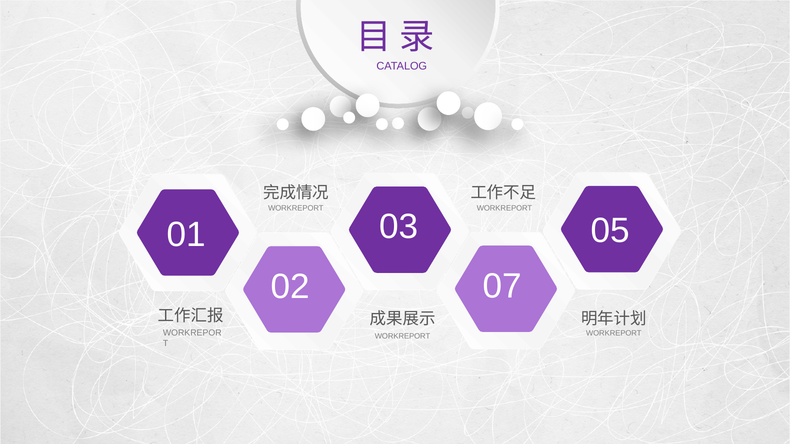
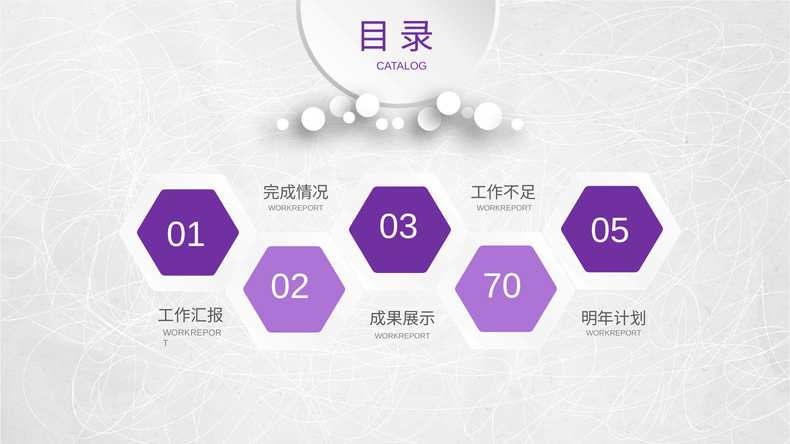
07: 07 -> 70
